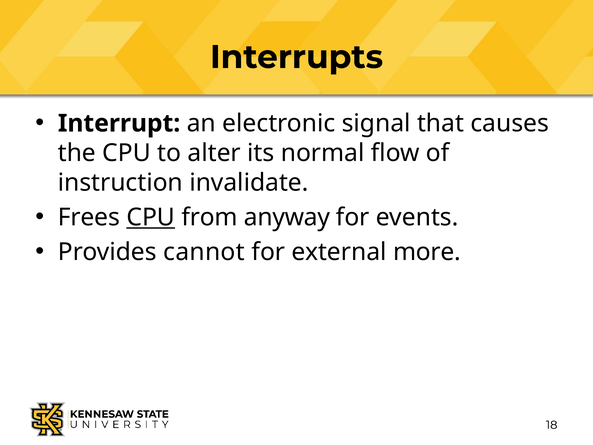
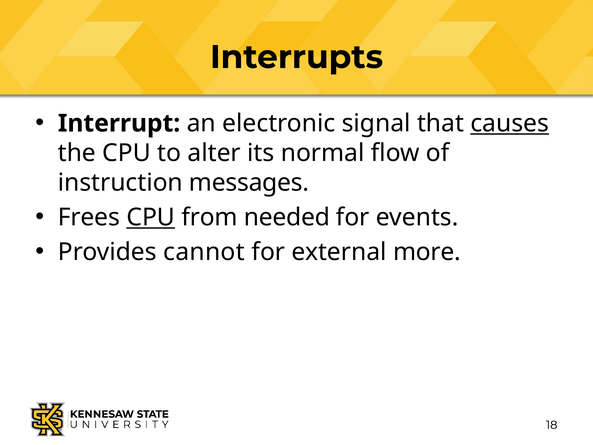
causes underline: none -> present
invalidate: invalidate -> messages
anyway: anyway -> needed
